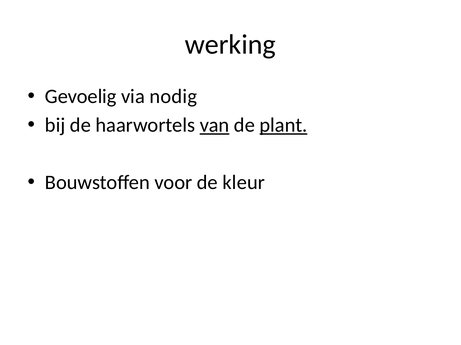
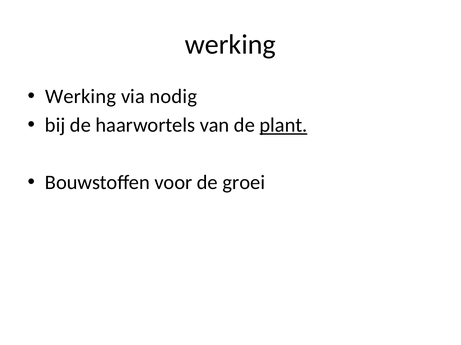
Gevoelig at (81, 97): Gevoelig -> Werking
van underline: present -> none
kleur: kleur -> groei
